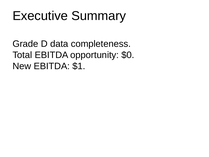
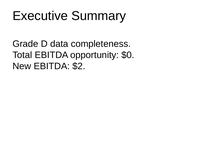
$1: $1 -> $2
